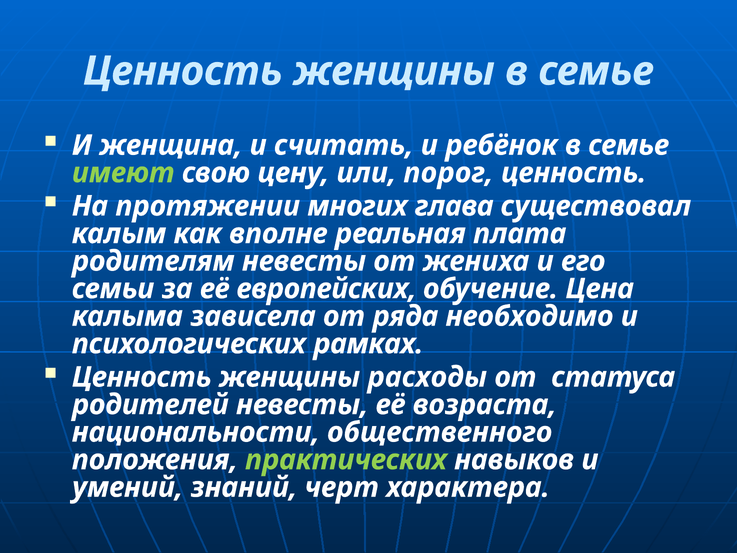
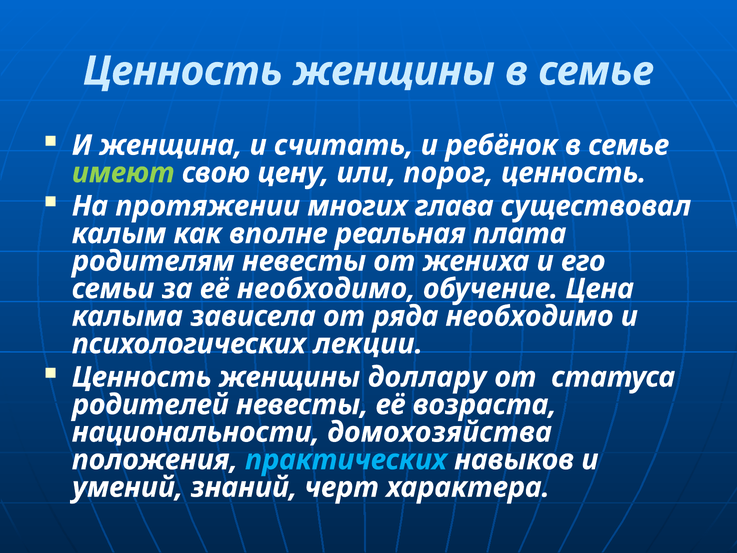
её европейских: европейских -> необходимо
рамках: рамках -> лекции
расходы: расходы -> доллару
общественного: общественного -> домохозяйства
практических colour: light green -> light blue
